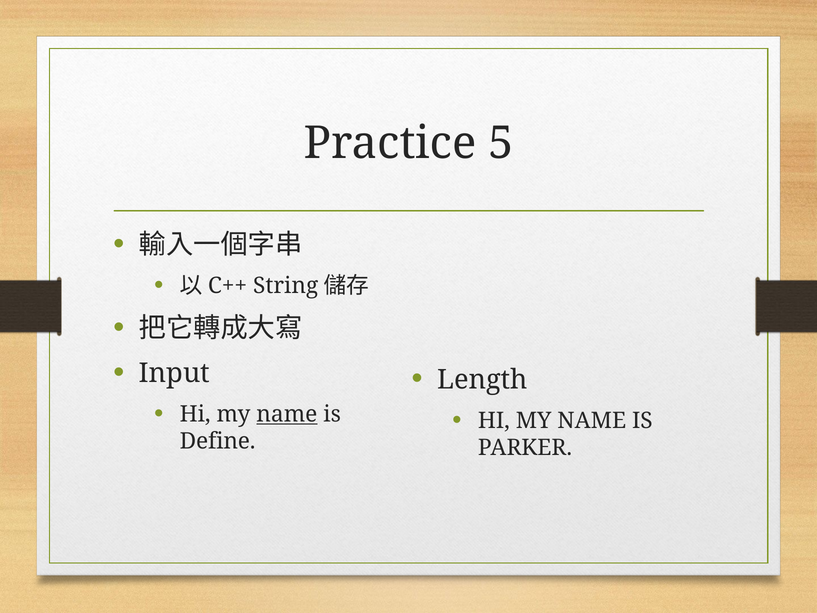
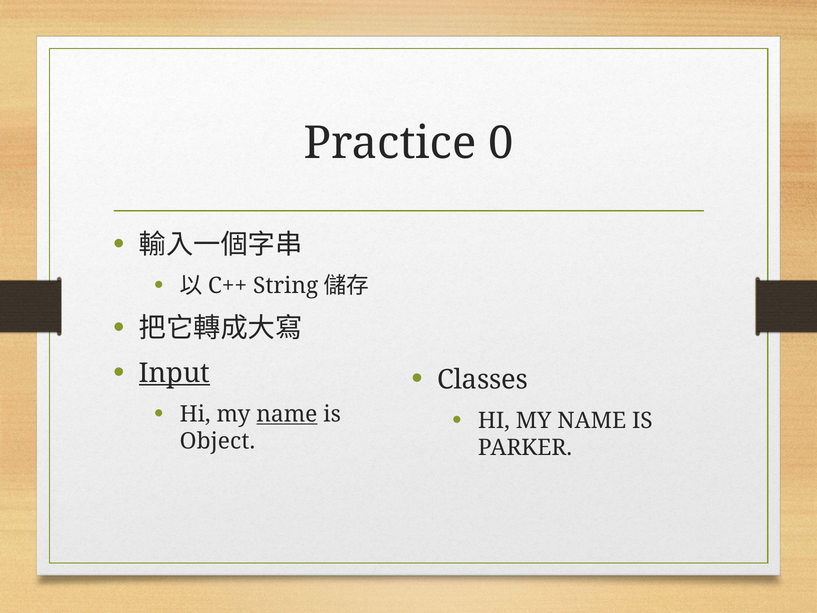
5: 5 -> 0
Input underline: none -> present
Length: Length -> Classes
Define: Define -> Object
